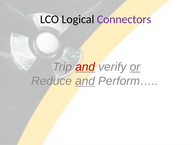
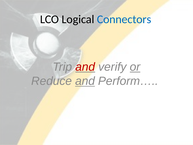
Connectors colour: purple -> blue
